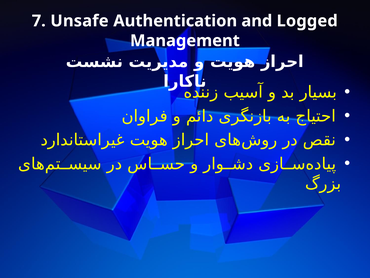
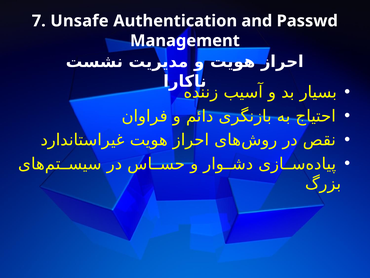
Logged: Logged -> Passwd
